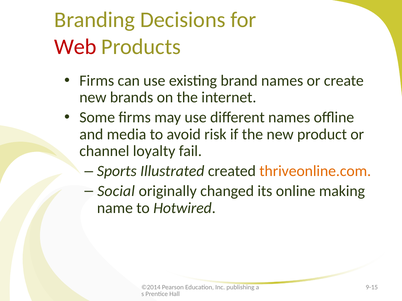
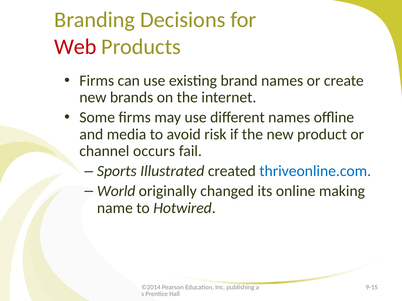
loyalty: loyalty -> occurs
thriveonline.com colour: orange -> blue
Social: Social -> World
